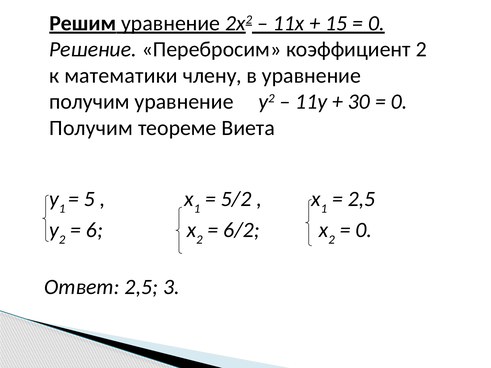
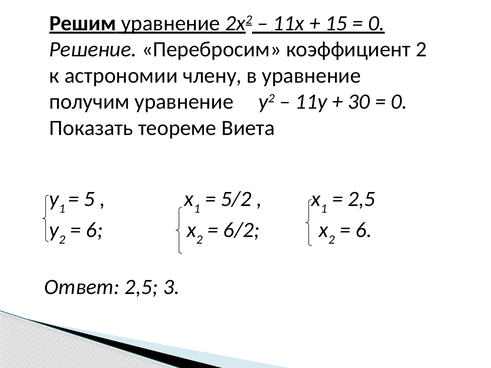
математики: математики -> астрономии
Получим at (91, 128): Получим -> Показать
0 at (364, 230): 0 -> 6
